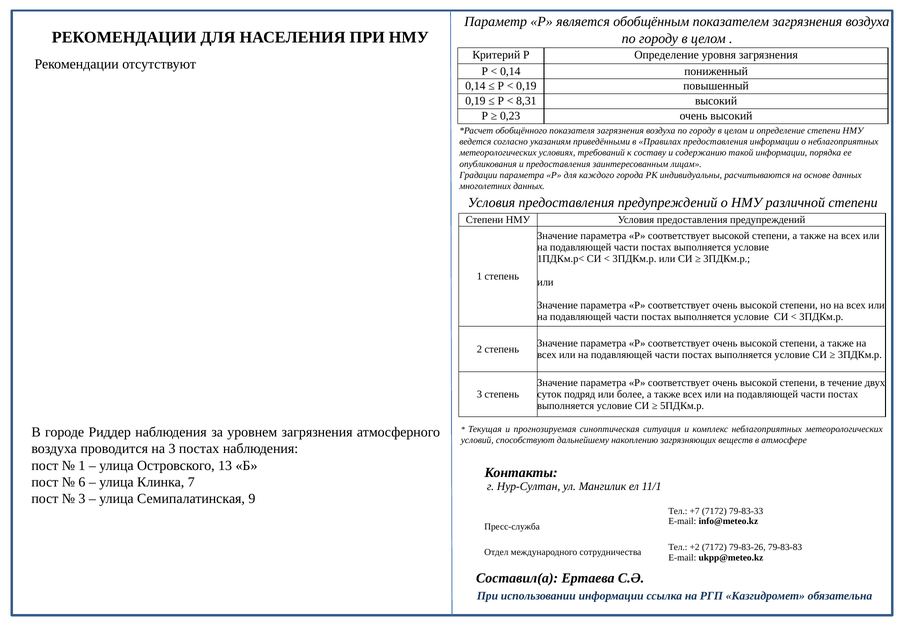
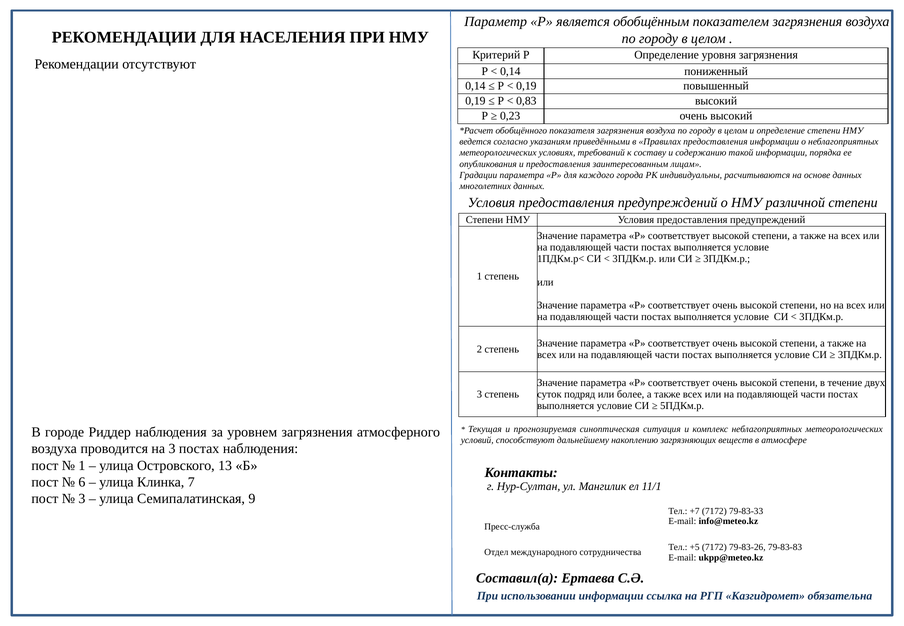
8,31: 8,31 -> 0,83
+2: +2 -> +5
